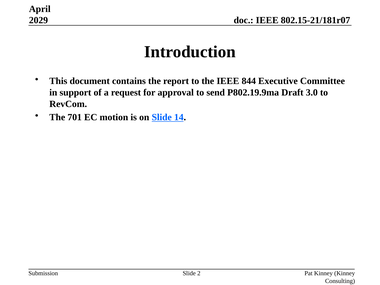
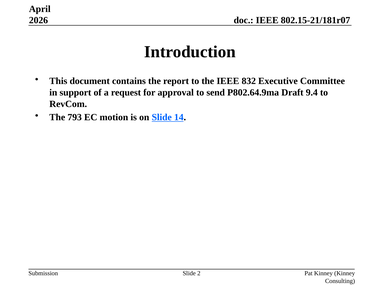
2029: 2029 -> 2026
844: 844 -> 832
P802.19.9ma: P802.19.9ma -> P802.64.9ma
3.0: 3.0 -> 9.4
701: 701 -> 793
